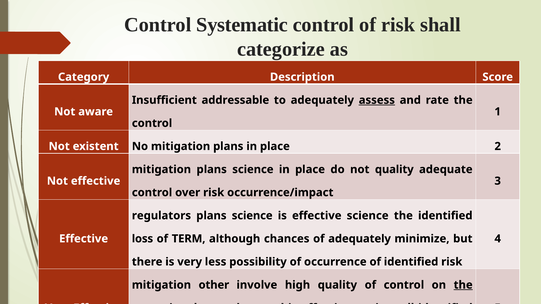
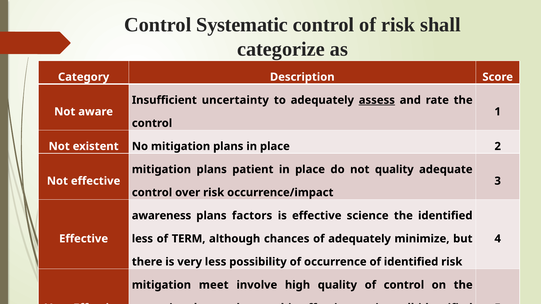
addressable: addressable -> uncertainty
mitigation plans science: science -> patient
regulators: regulators -> awareness
science at (252, 216): science -> factors
loss at (142, 239): loss -> less
other: other -> meet
the at (463, 285) underline: present -> none
